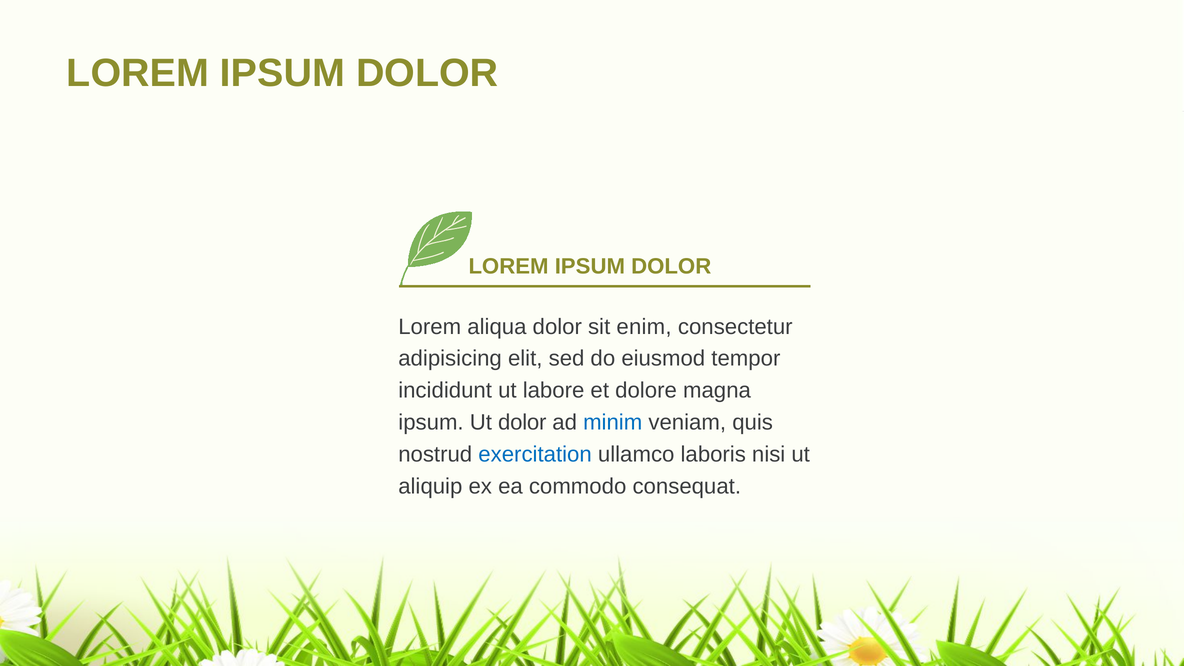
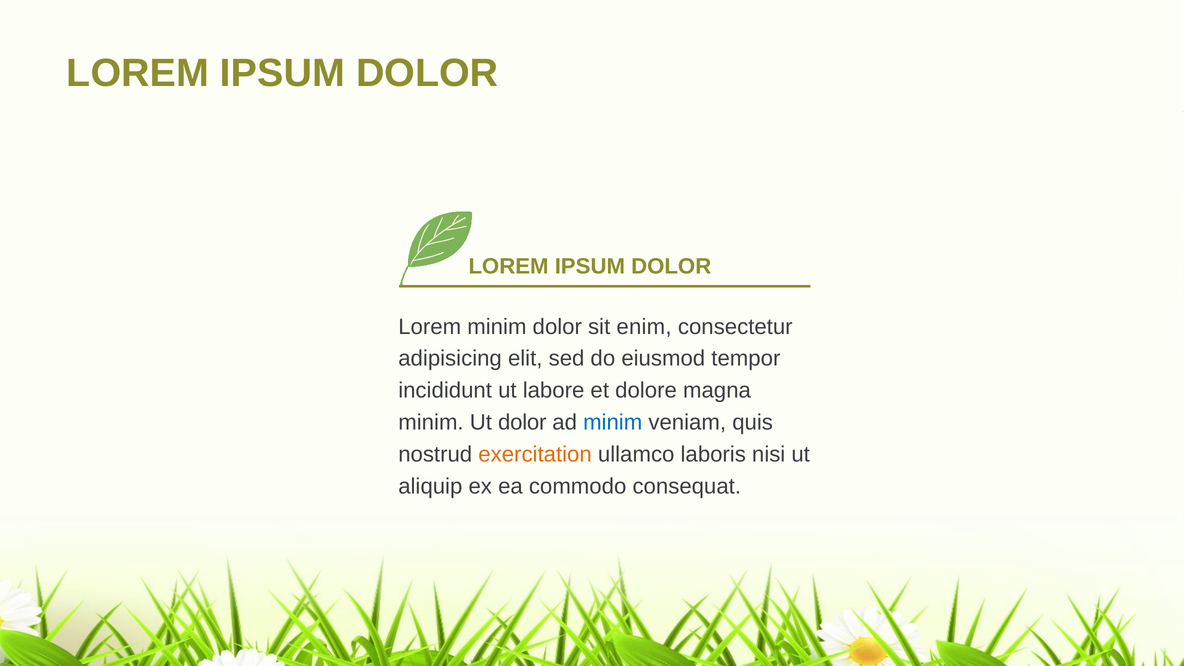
Lorem aliqua: aliqua -> minim
ipsum at (431, 423): ipsum -> minim
exercitation colour: blue -> orange
